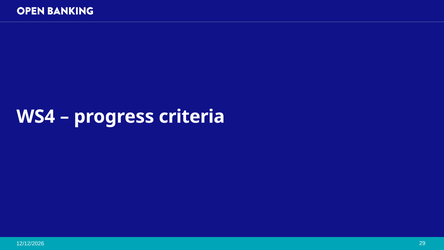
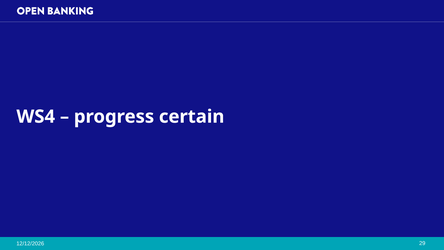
criteria: criteria -> certain
